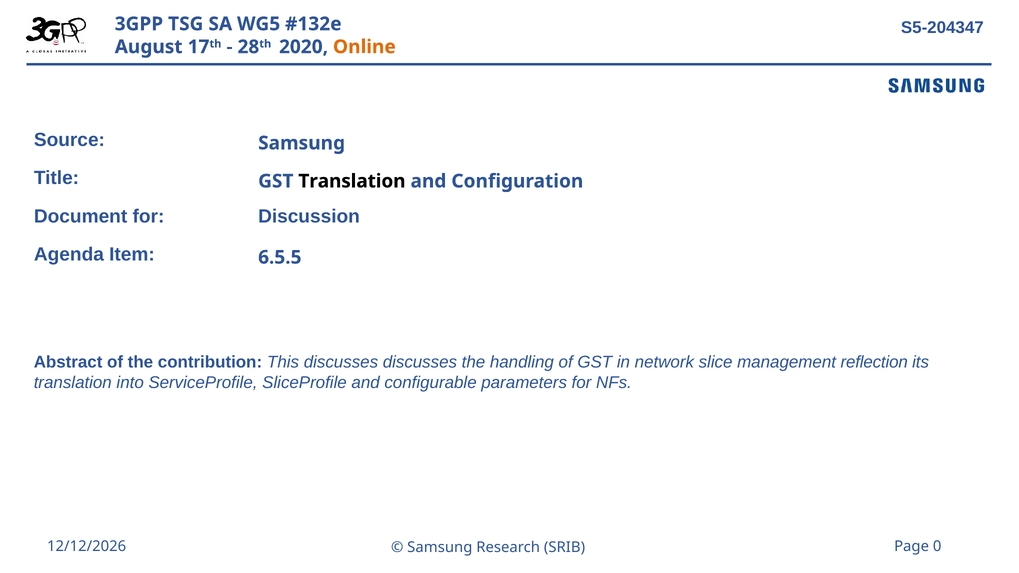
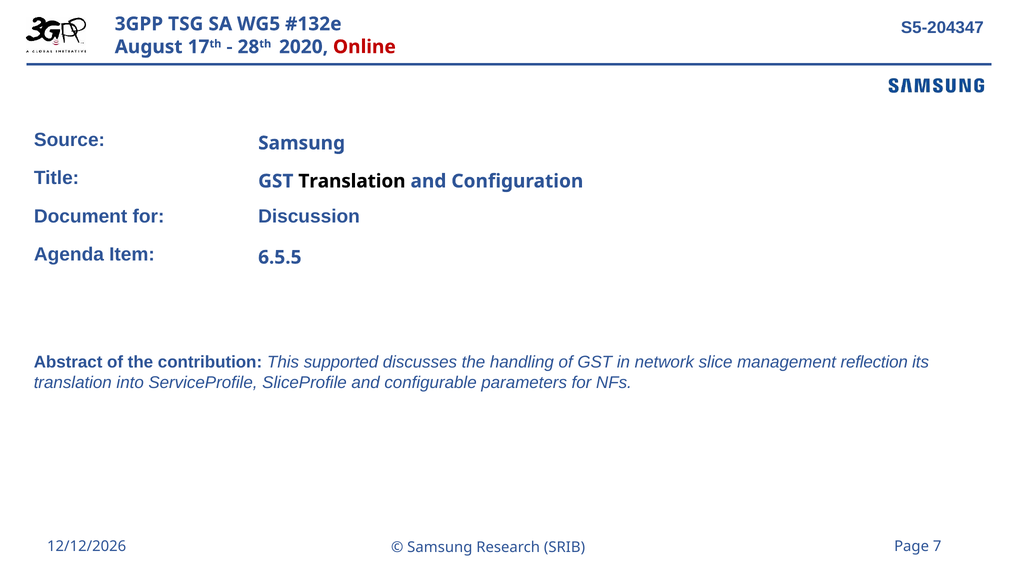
Online colour: orange -> red
This discusses: discusses -> supported
0: 0 -> 7
